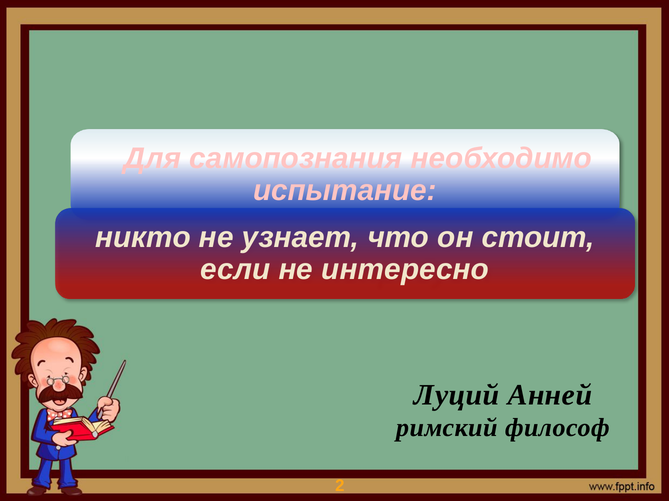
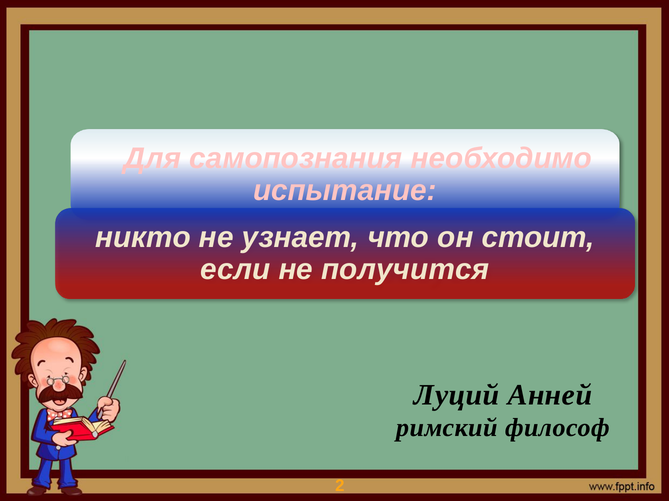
интересно: интересно -> получится
